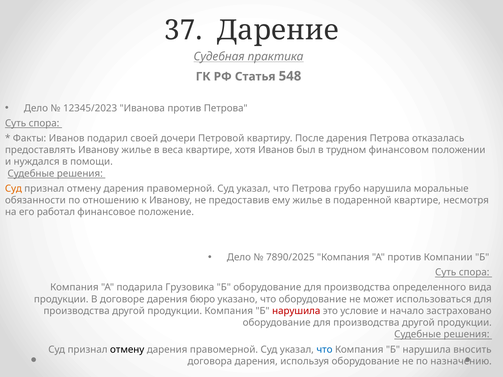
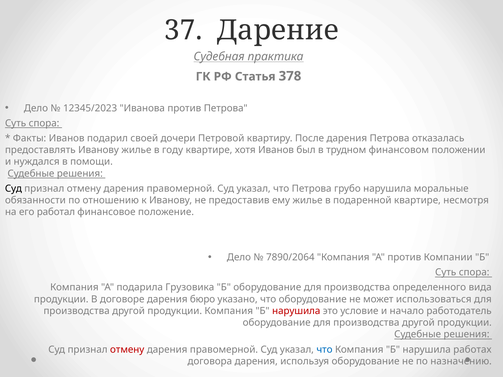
548: 548 -> 378
веса: веса -> году
Суд at (13, 189) colour: orange -> black
7890/2025: 7890/2025 -> 7890/2064
застраховано: застраховано -> работодатель
отмену at (127, 350) colour: black -> red
вносить: вносить -> работах
